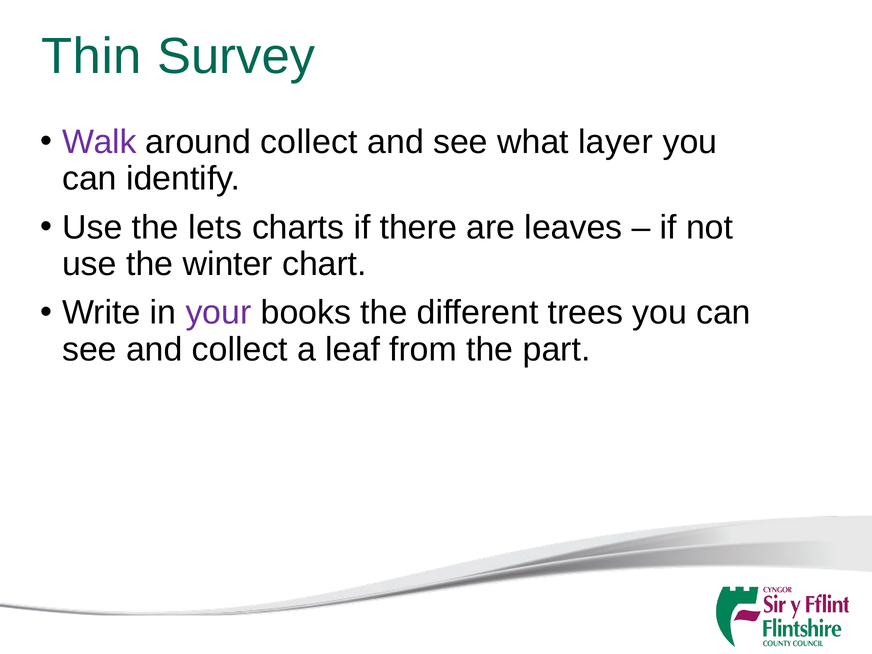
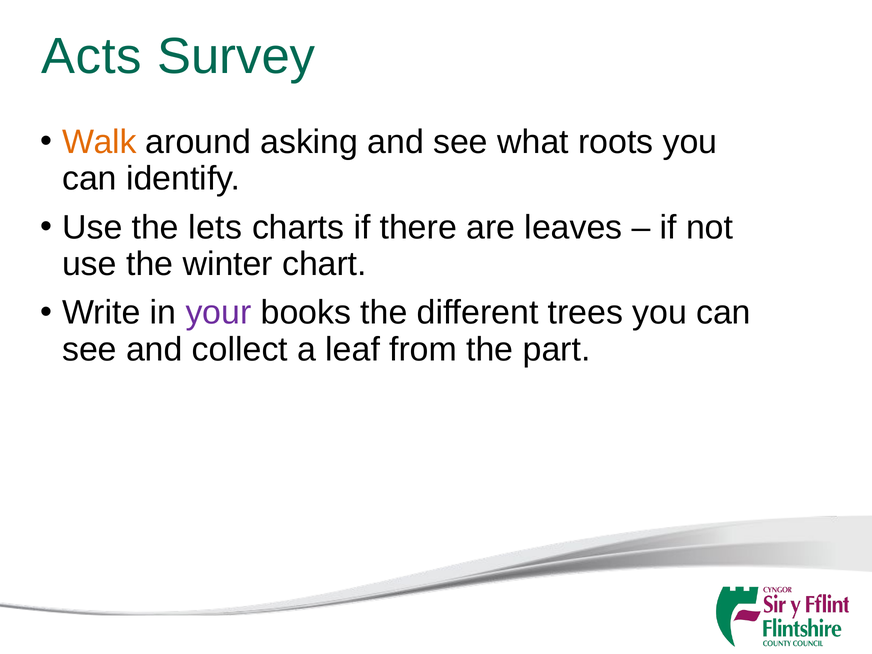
Thin: Thin -> Acts
Walk colour: purple -> orange
around collect: collect -> asking
layer: layer -> roots
